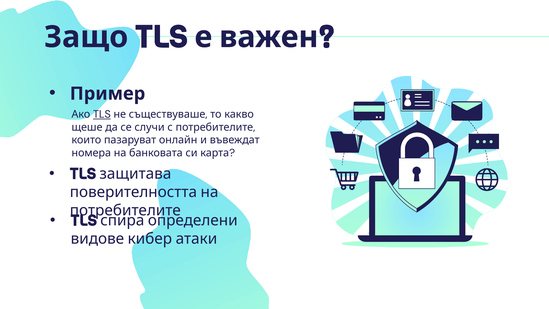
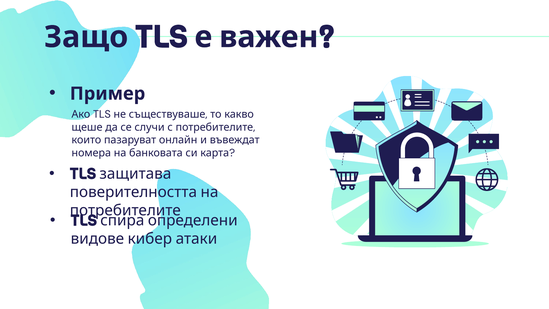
TLS at (102, 114) underline: present -> none
